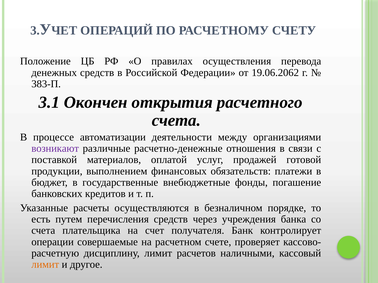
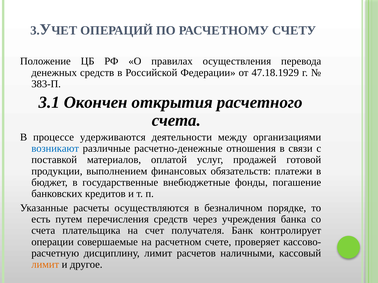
19.06.2062: 19.06.2062 -> 47.18.1929
автоматизации: автоматизации -> удерживаются
возникают colour: purple -> blue
